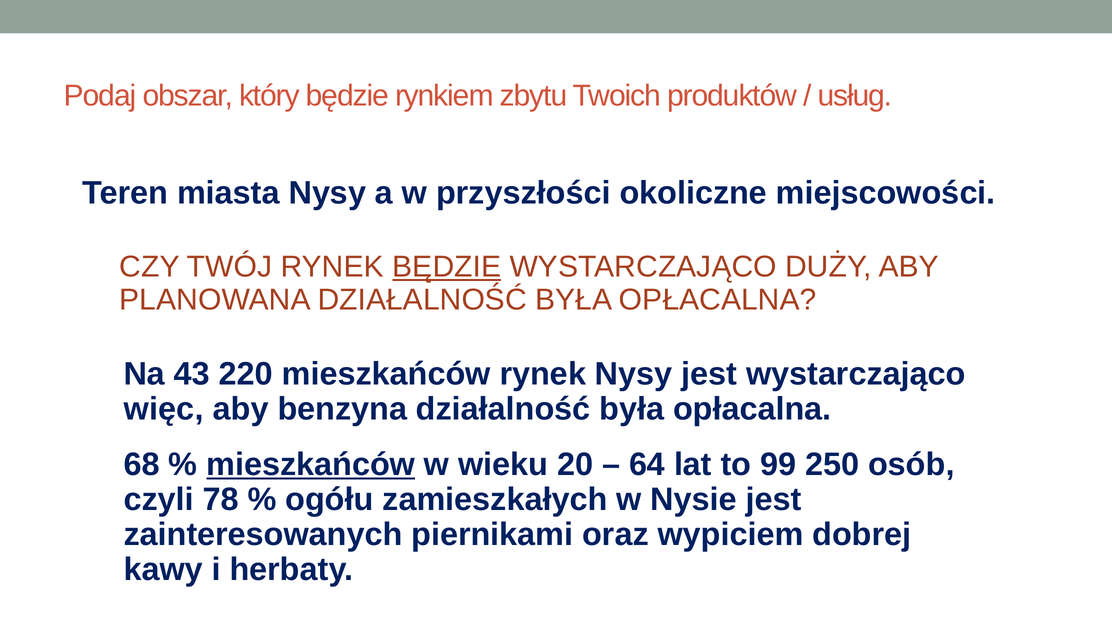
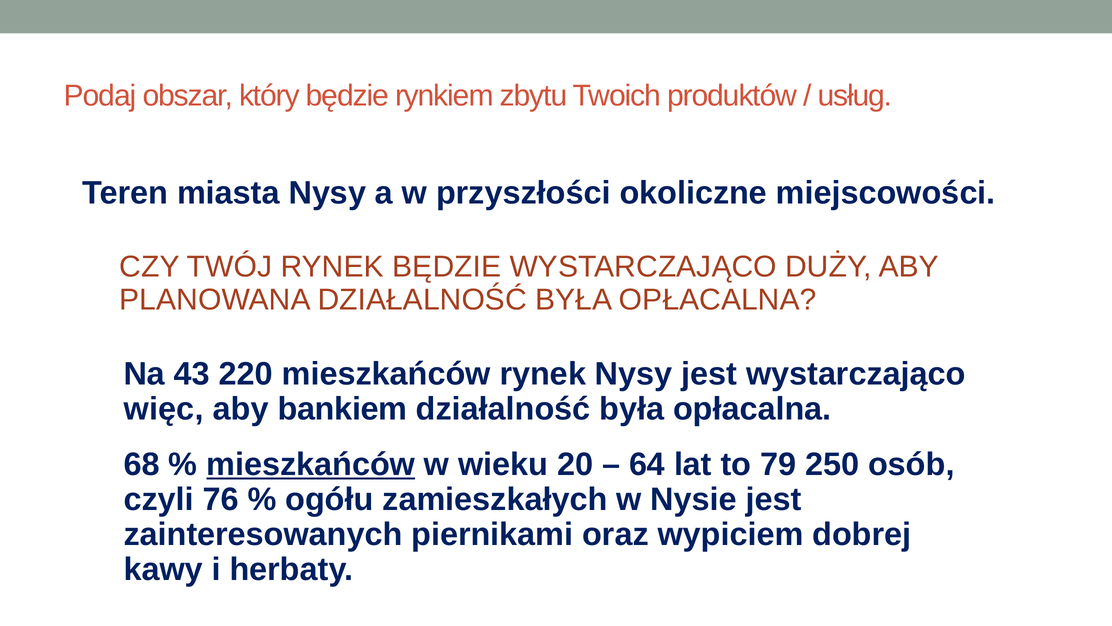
BĘDZIE at (447, 267) underline: present -> none
benzyna: benzyna -> bankiem
99: 99 -> 79
78: 78 -> 76
